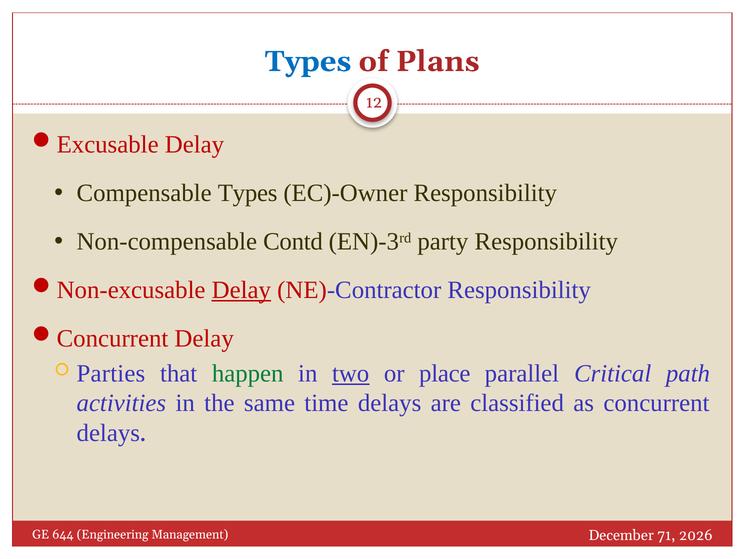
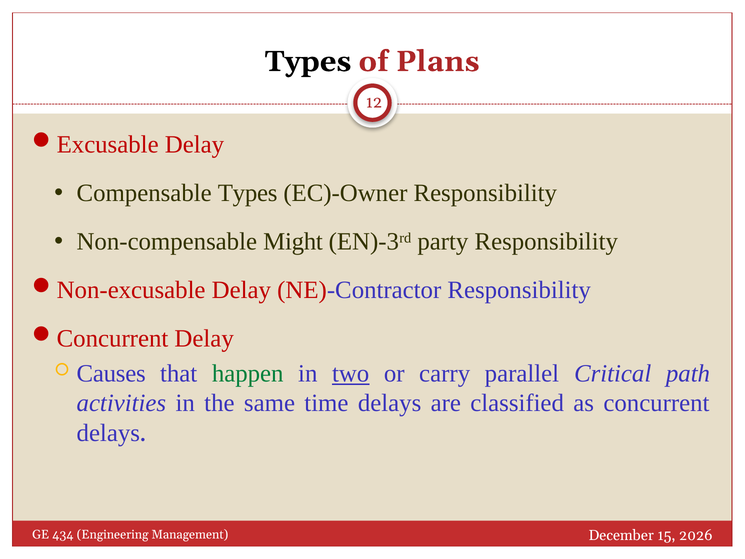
Types at (308, 61) colour: blue -> black
Contd: Contd -> Might
Delay at (241, 290) underline: present -> none
Parties: Parties -> Causes
place: place -> carry
644: 644 -> 434
71: 71 -> 15
